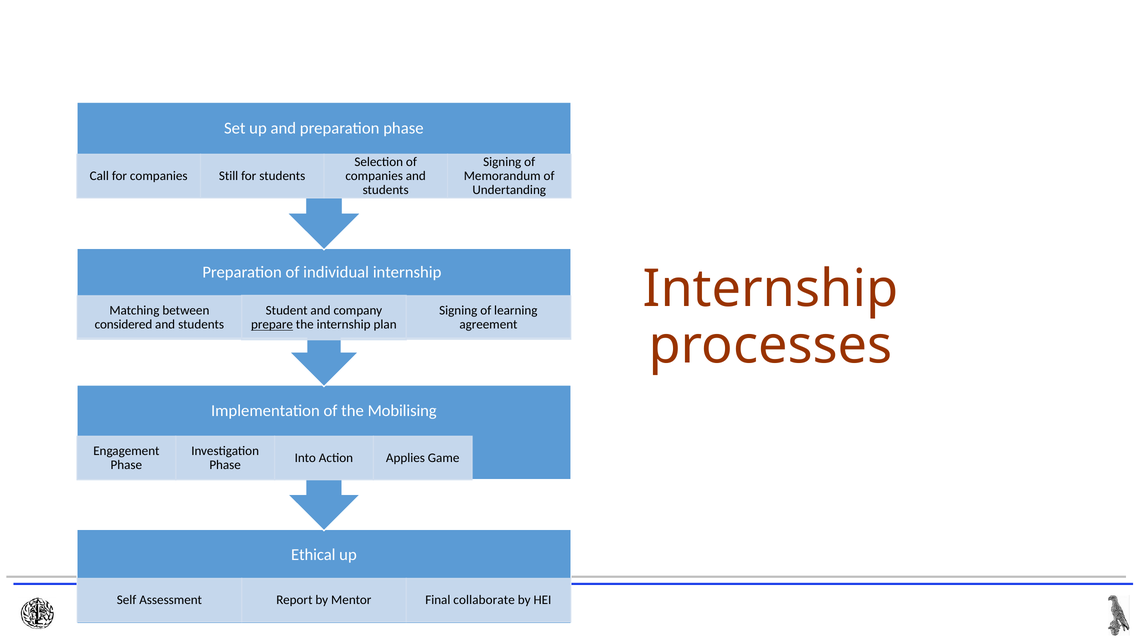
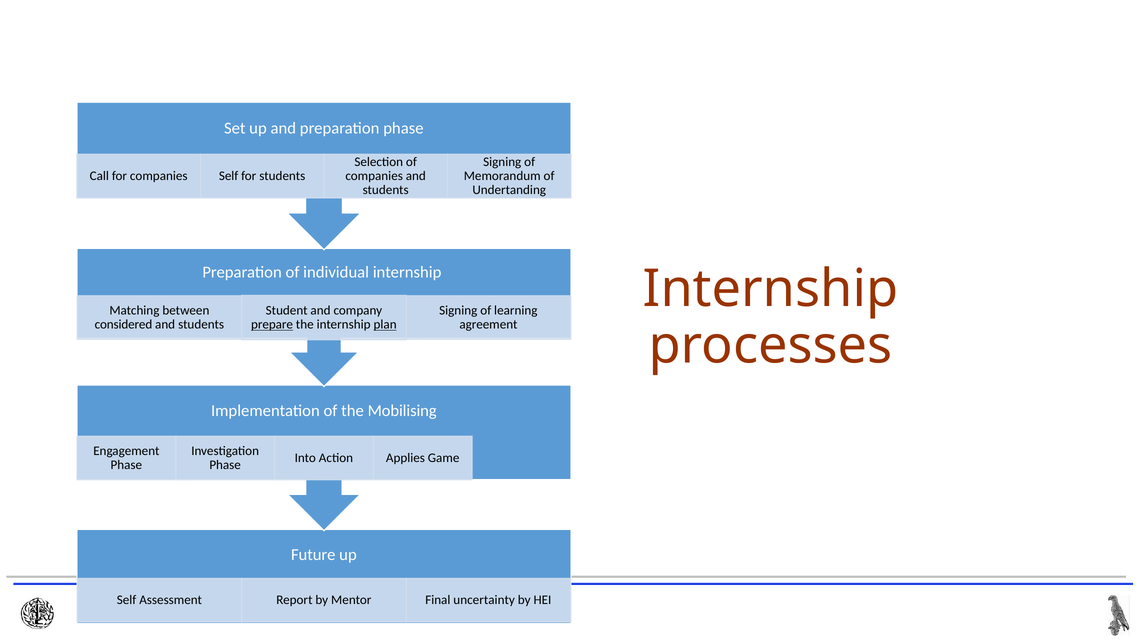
companies Still: Still -> Self
plan underline: none -> present
Ethical: Ethical -> Future
collaborate: collaborate -> uncertainty
